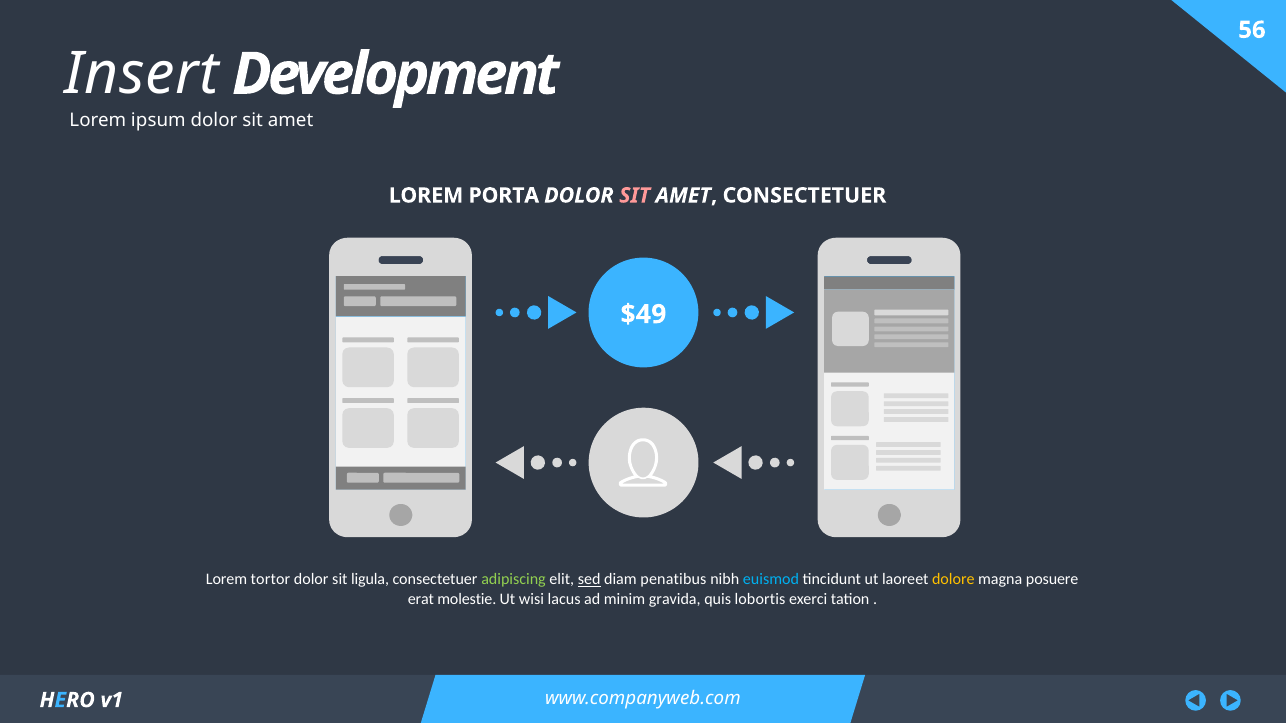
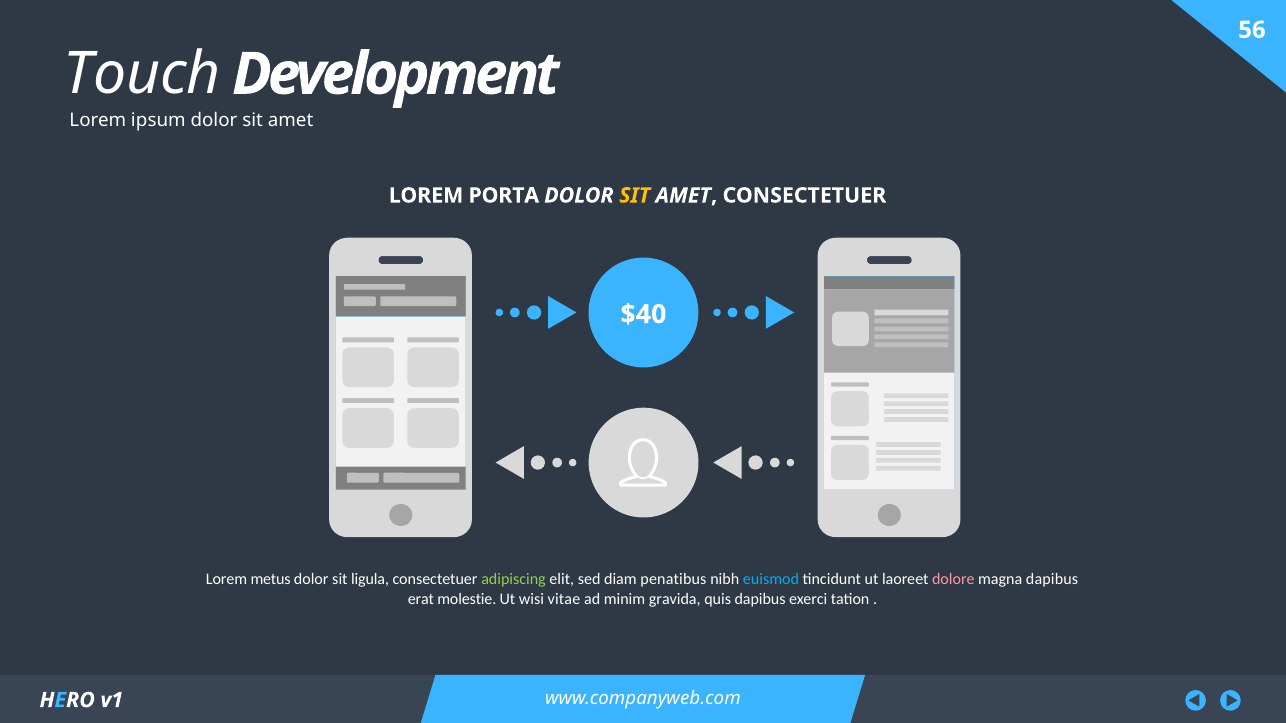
Insert: Insert -> Touch
SIT at (635, 196) colour: pink -> yellow
$49: $49 -> $40
tortor: tortor -> metus
sed underline: present -> none
dolore colour: yellow -> pink
magna posuere: posuere -> dapibus
lacus: lacus -> vitae
quis lobortis: lobortis -> dapibus
